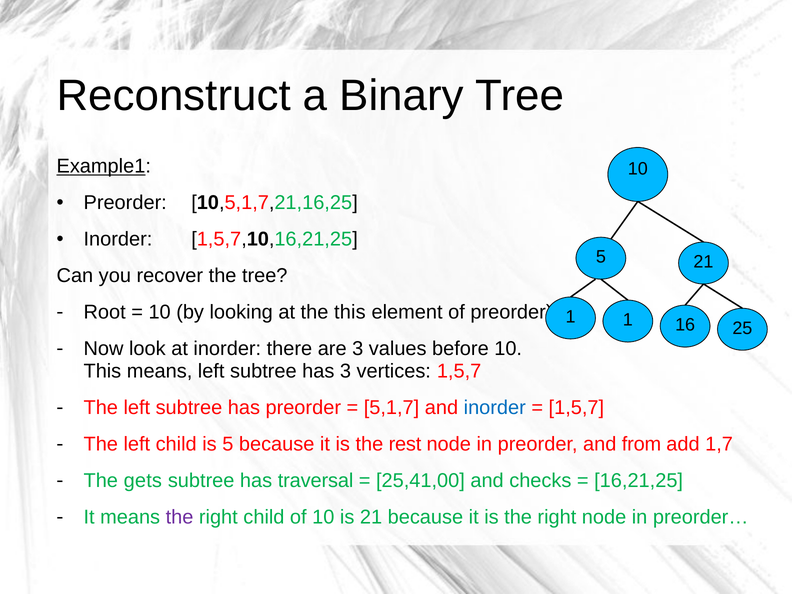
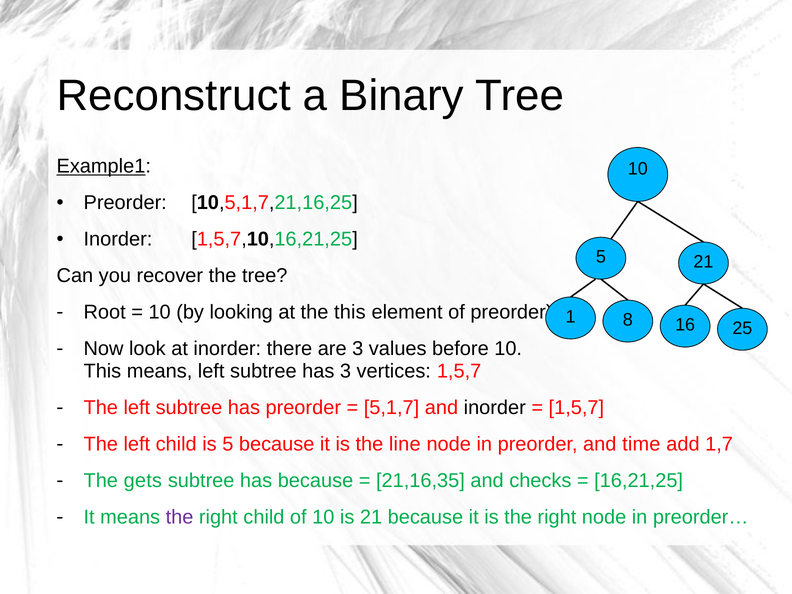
1 1: 1 -> 8
inorder at (495, 407) colour: blue -> black
rest: rest -> line
from: from -> time
has traversal: traversal -> because
25,41,00: 25,41,00 -> 21,16,35
